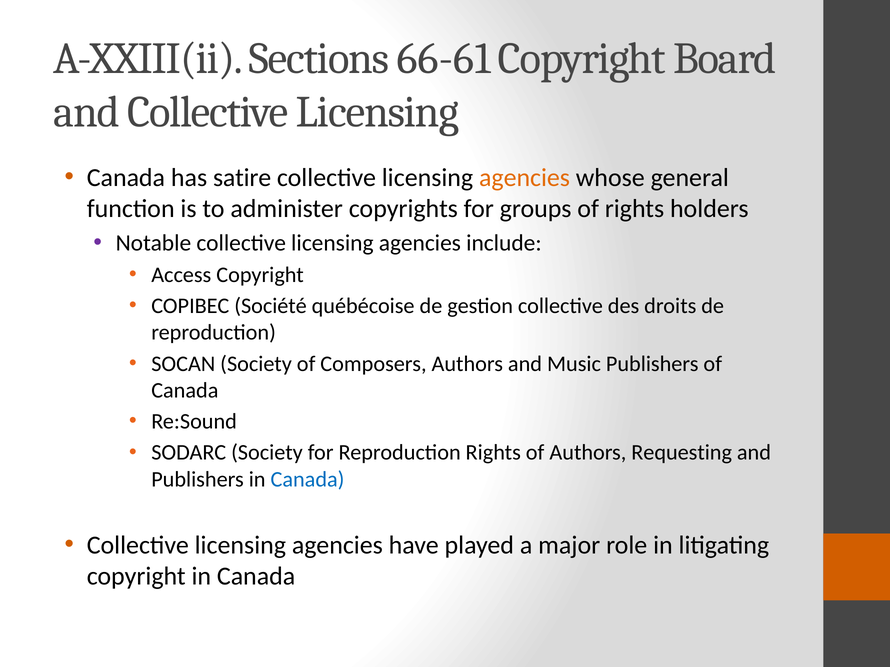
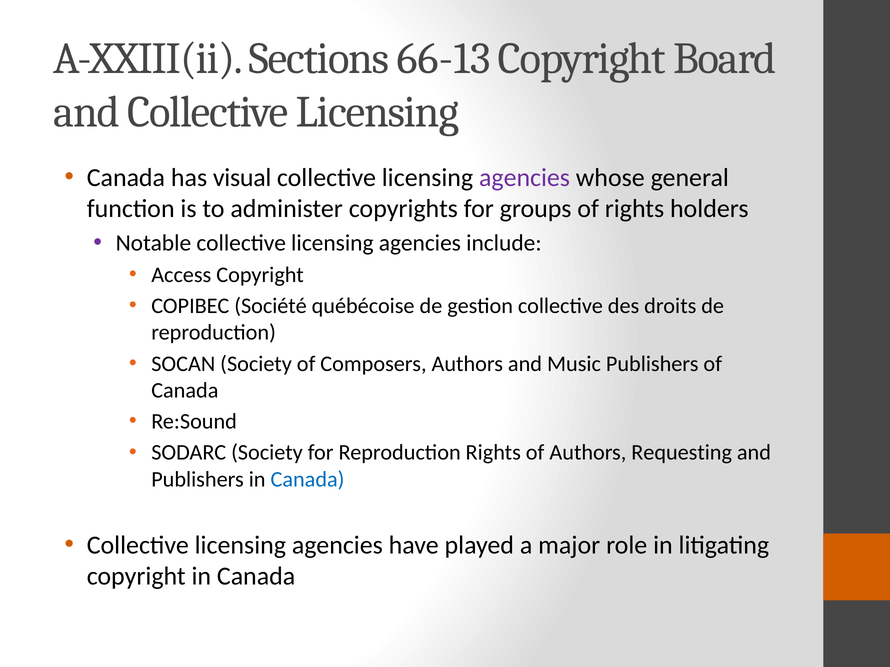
66-61: 66-61 -> 66-13
satire: satire -> visual
agencies at (525, 178) colour: orange -> purple
